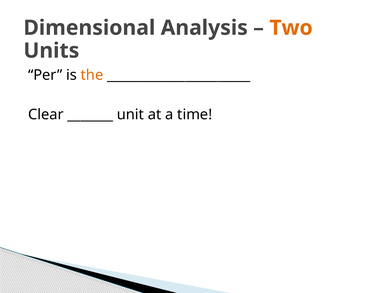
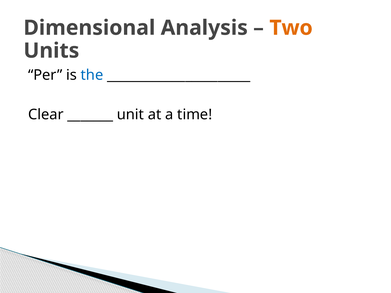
the colour: orange -> blue
